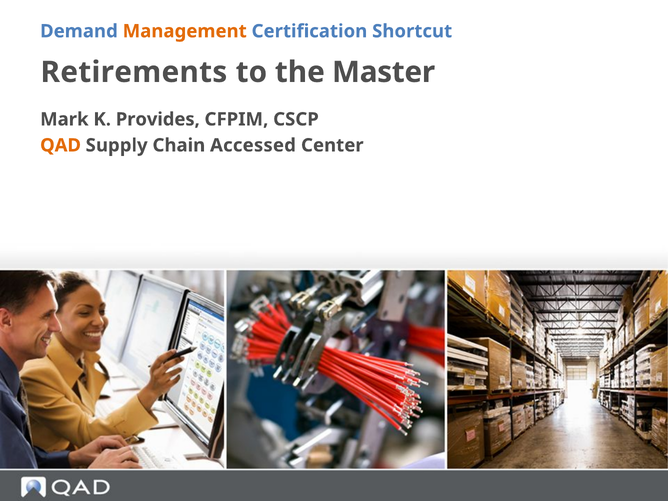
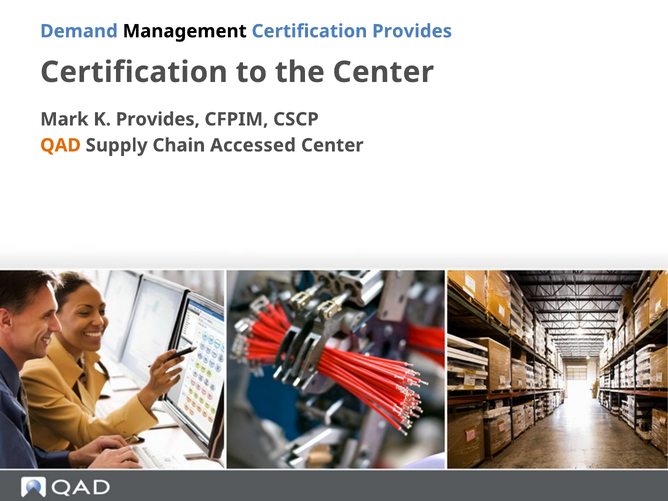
Management colour: orange -> black
Certification Shortcut: Shortcut -> Provides
Retirements at (134, 72): Retirements -> Certification
the Master: Master -> Center
